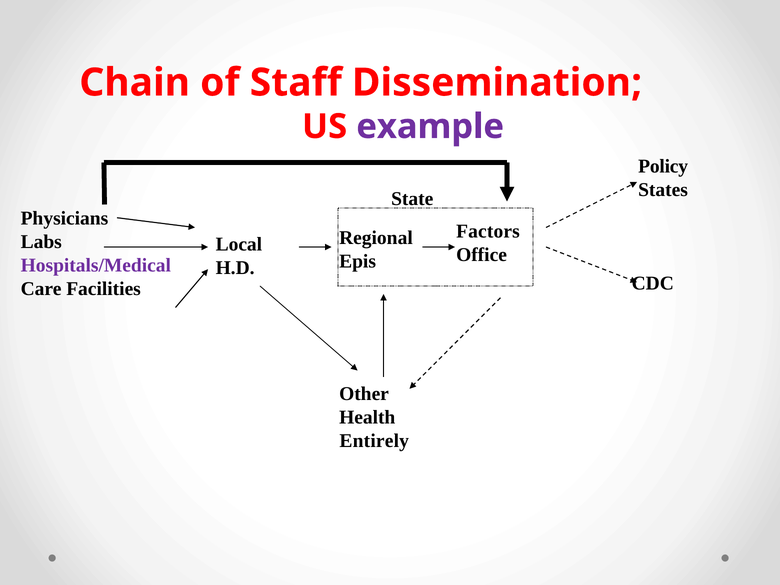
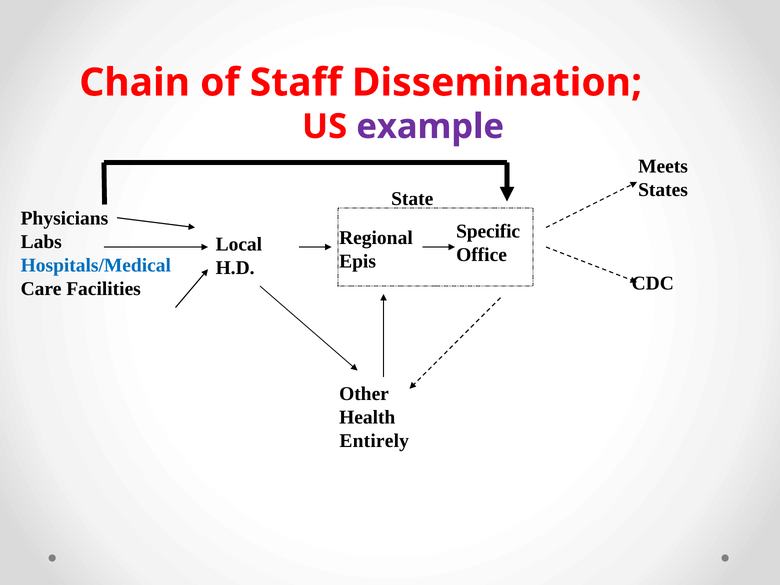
Policy: Policy -> Meets
Factors: Factors -> Specific
Hospitals/Medical colour: purple -> blue
